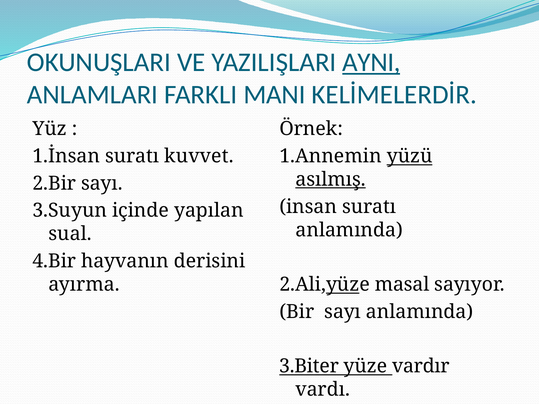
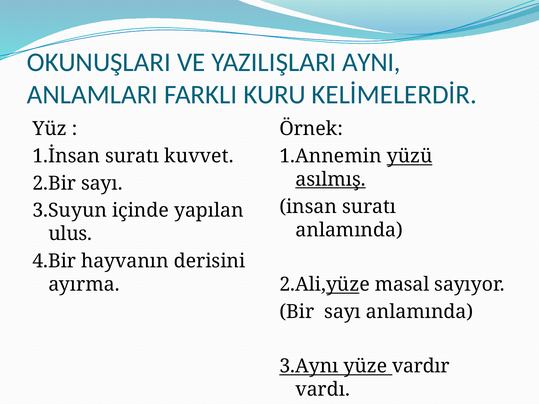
AYNI underline: present -> none
MANI: MANI -> KURU
sual: sual -> ulus
3.Biter: 3.Biter -> 3.Aynı
